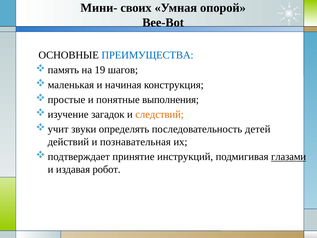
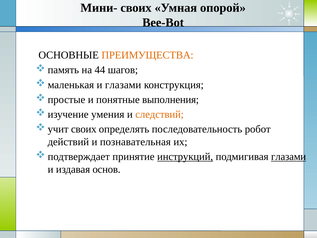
ПРЕИМУЩЕСТВА colour: blue -> orange
19: 19 -> 44
и начиная: начиная -> глазами
загадок: загадок -> умения
звуки at (84, 129): звуки -> своих
детей: детей -> робот
инструкций underline: none -> present
робот: робот -> основ
